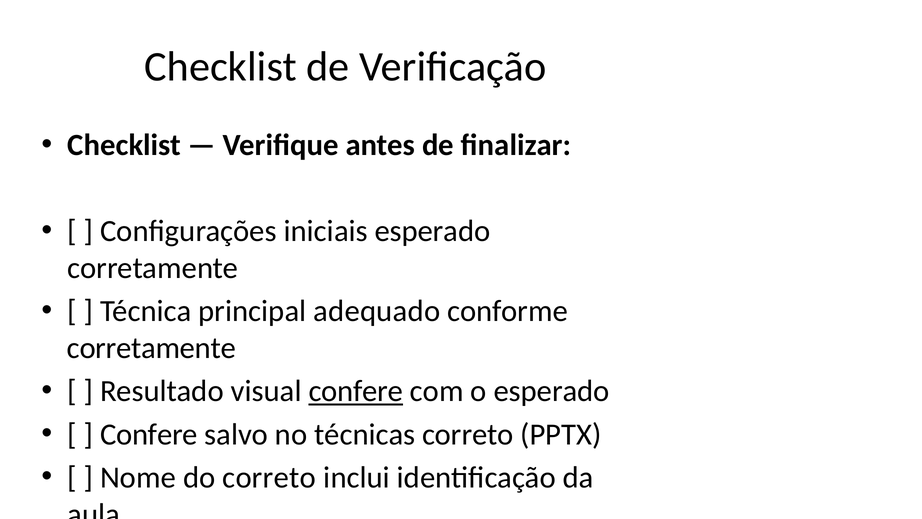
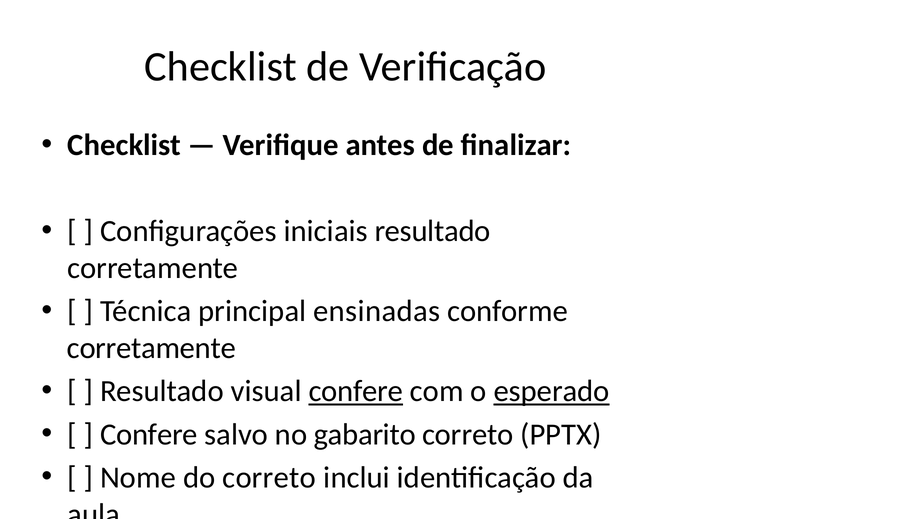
iniciais esperado: esperado -> resultado
adequado: adequado -> ensinadas
esperado at (552, 391) underline: none -> present
técnicas: técnicas -> gabarito
